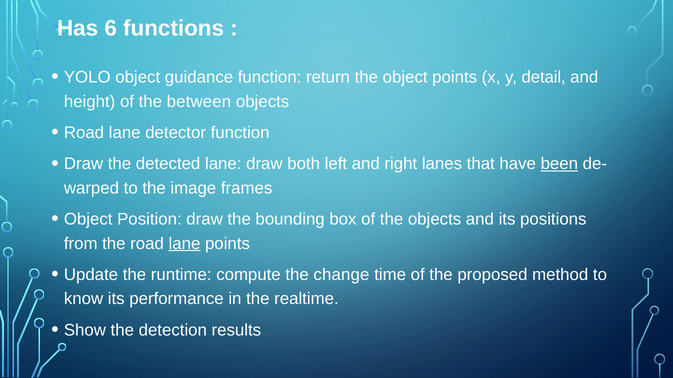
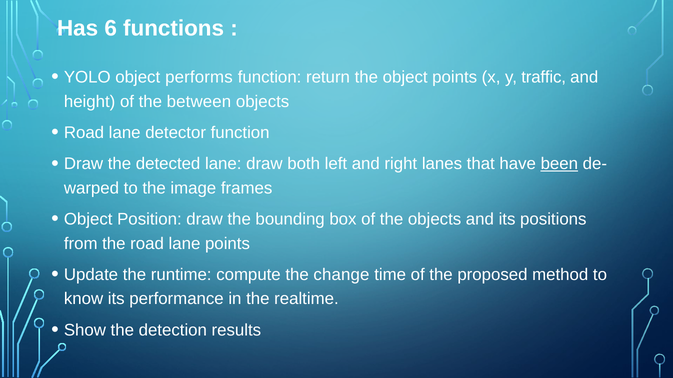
guidance: guidance -> performs
detail: detail -> traffic
lane at (184, 244) underline: present -> none
